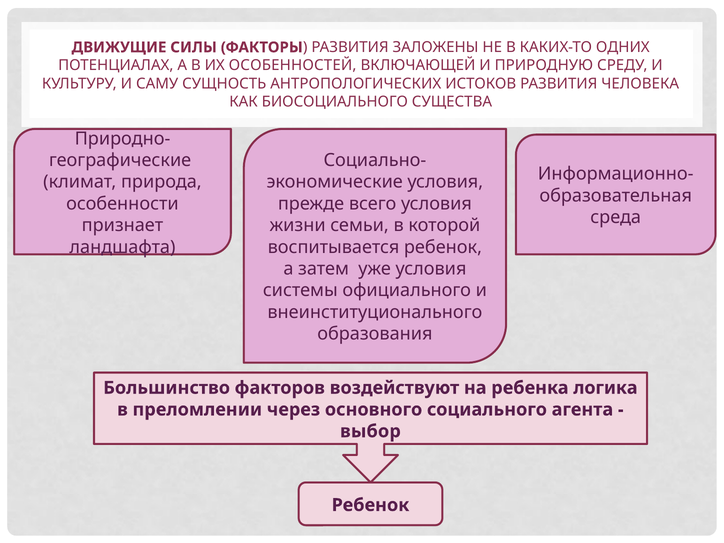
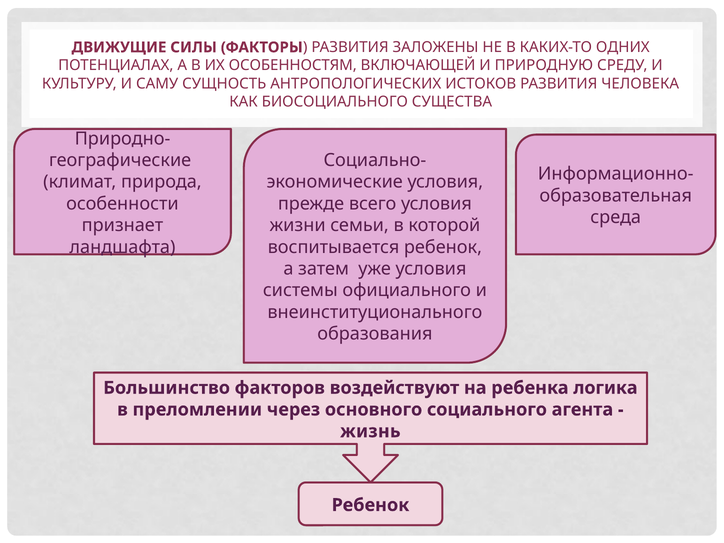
ОСОБЕННОСТЕЙ: ОСОБЕННОСТЕЙ -> ОСОБЕННОСТЯМ
выбор: выбор -> жизнь
